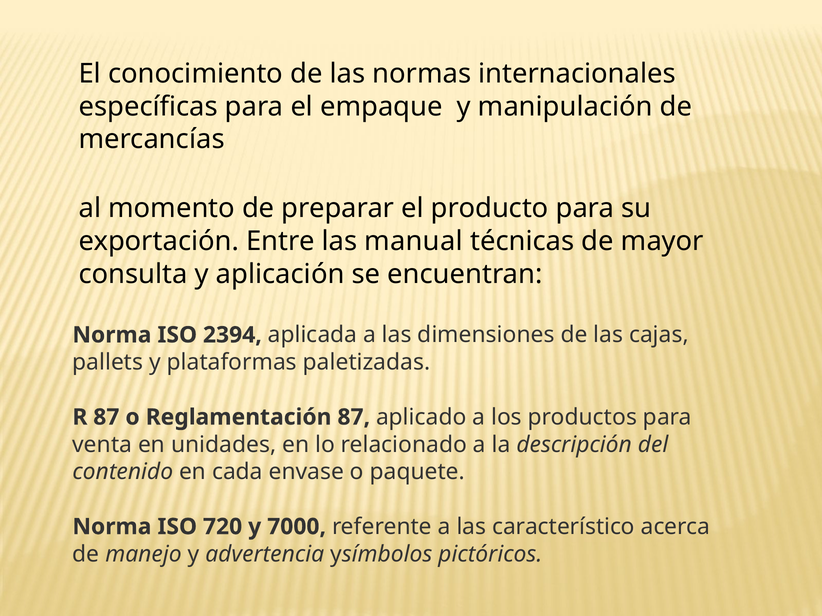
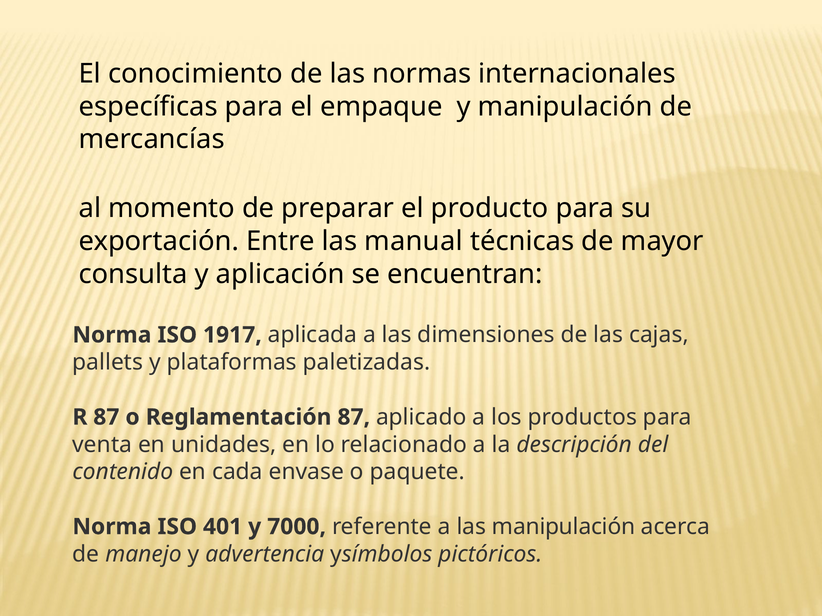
2394: 2394 -> 1917
720: 720 -> 401
las característico: característico -> manipulación
